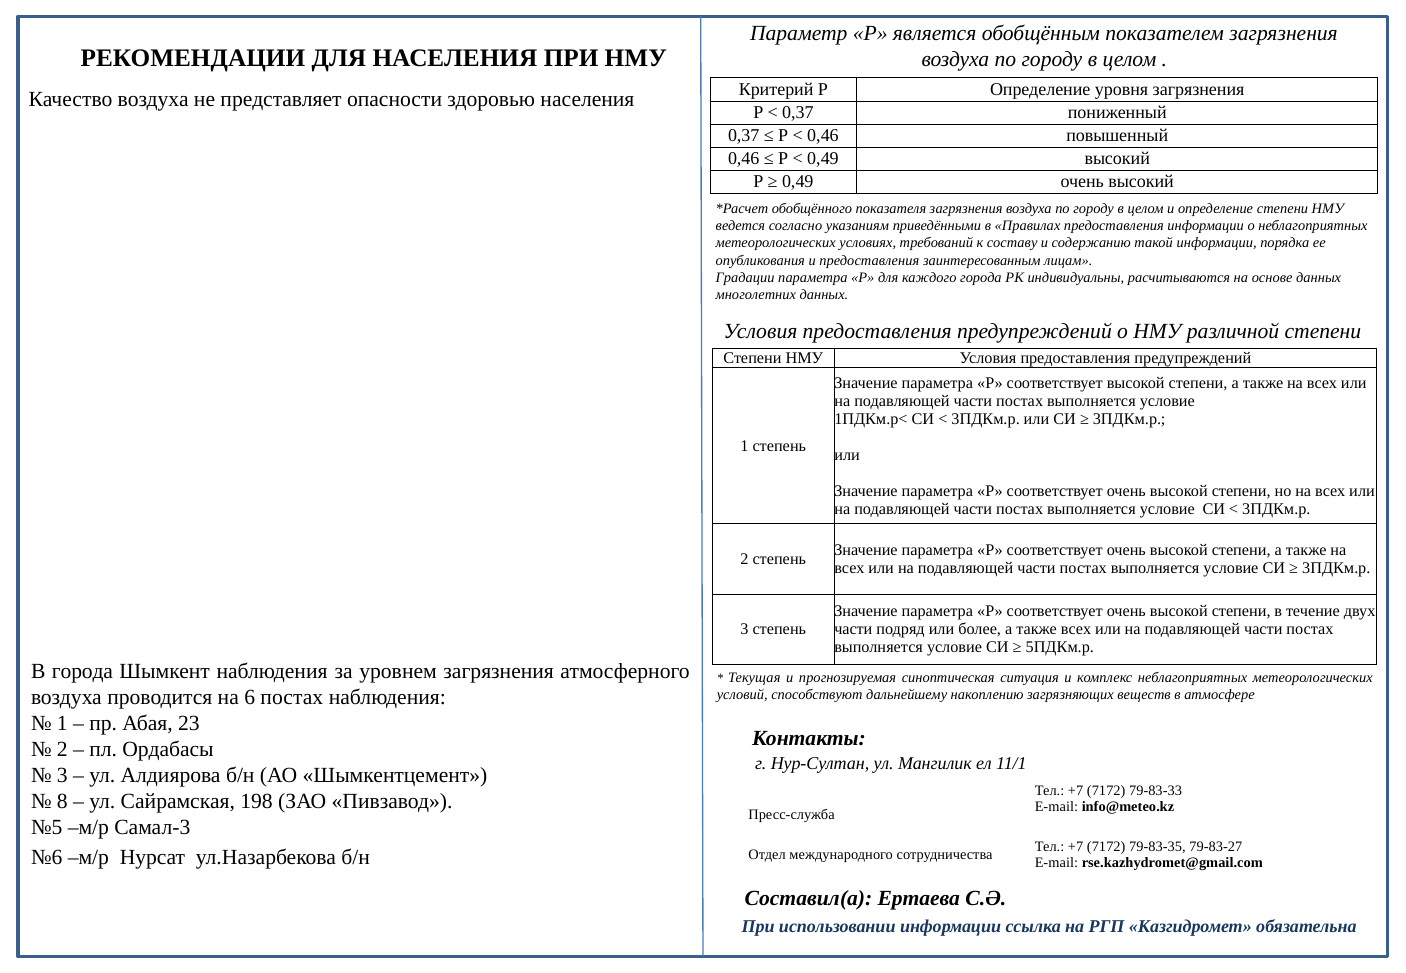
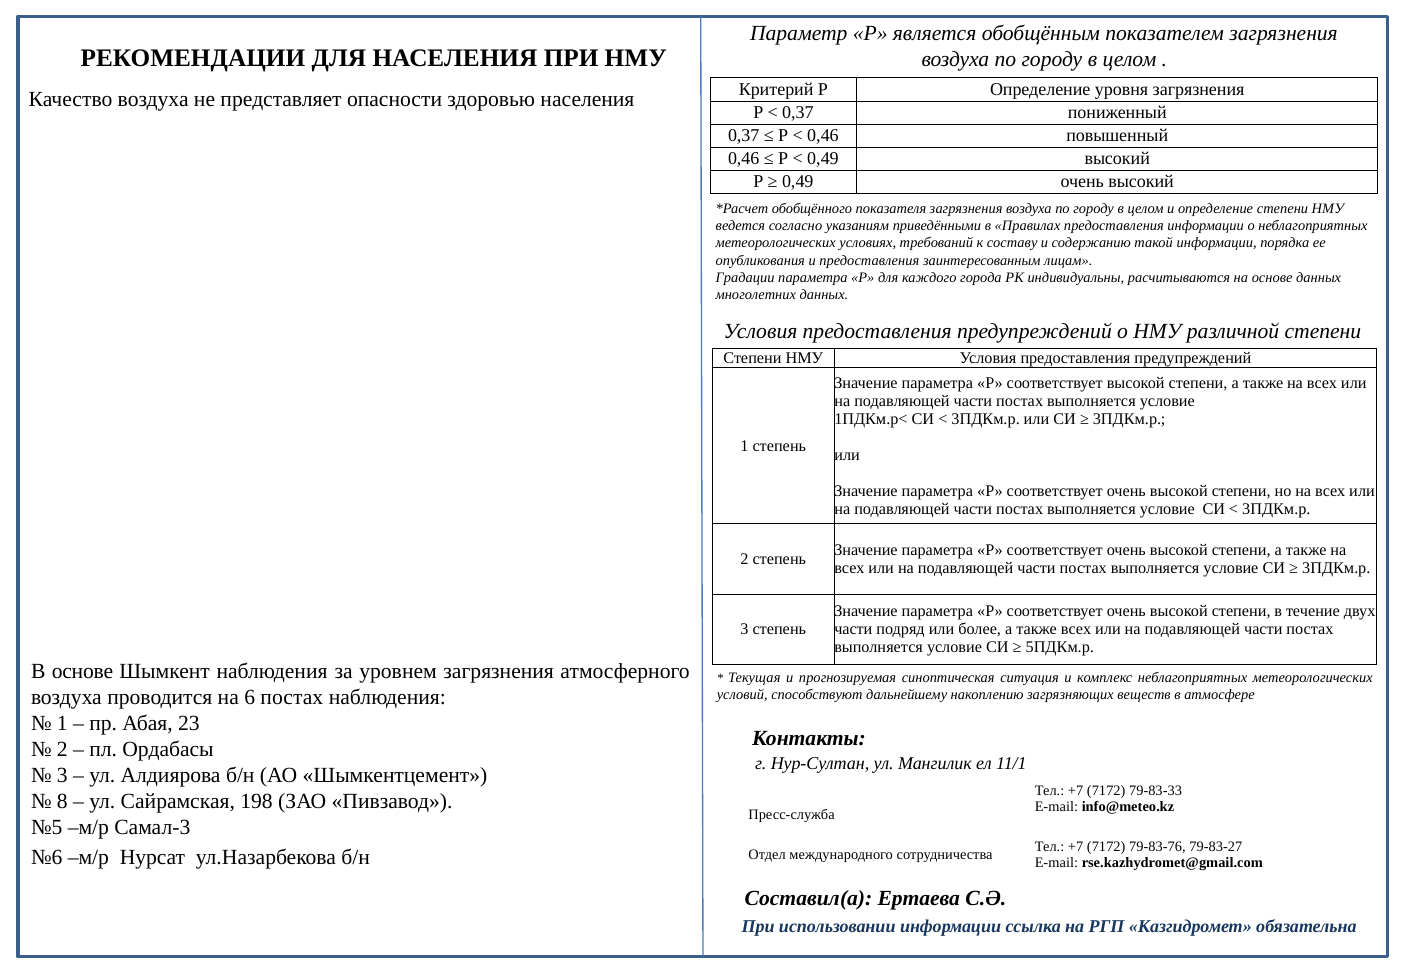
В города: города -> основе
79-83-35: 79-83-35 -> 79-83-76
